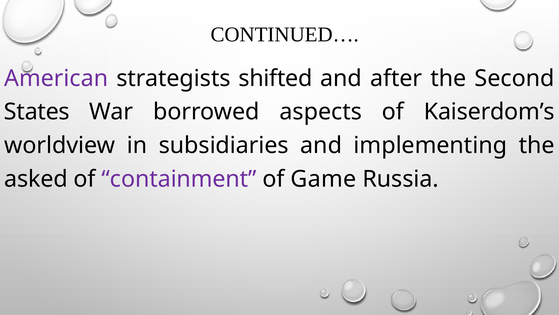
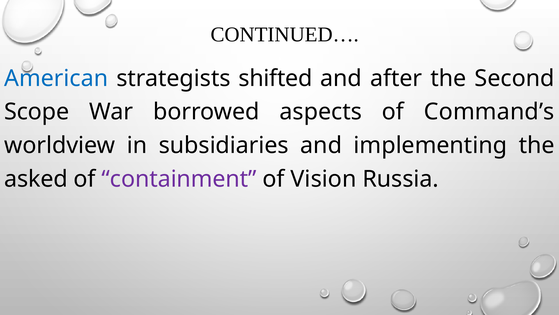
American colour: purple -> blue
States: States -> Scope
Kaiserdom’s: Kaiserdom’s -> Command’s
Game: Game -> Vision
